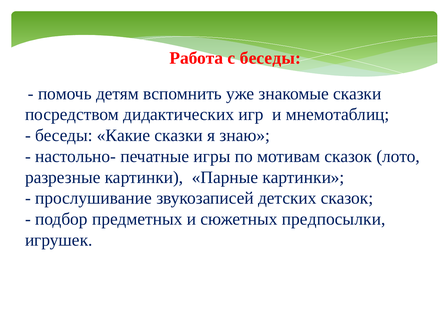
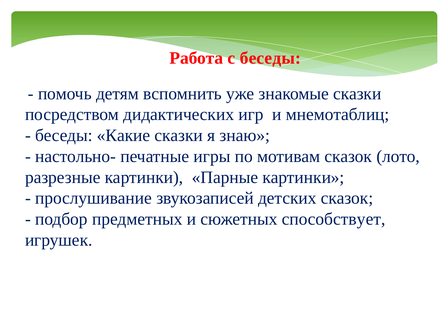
предпосылки: предпосылки -> способствует
